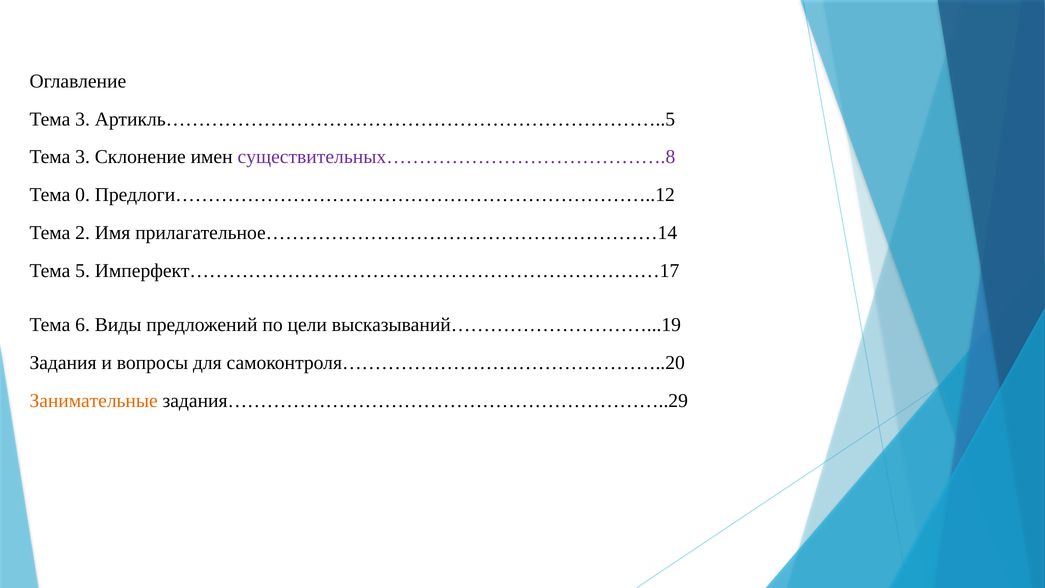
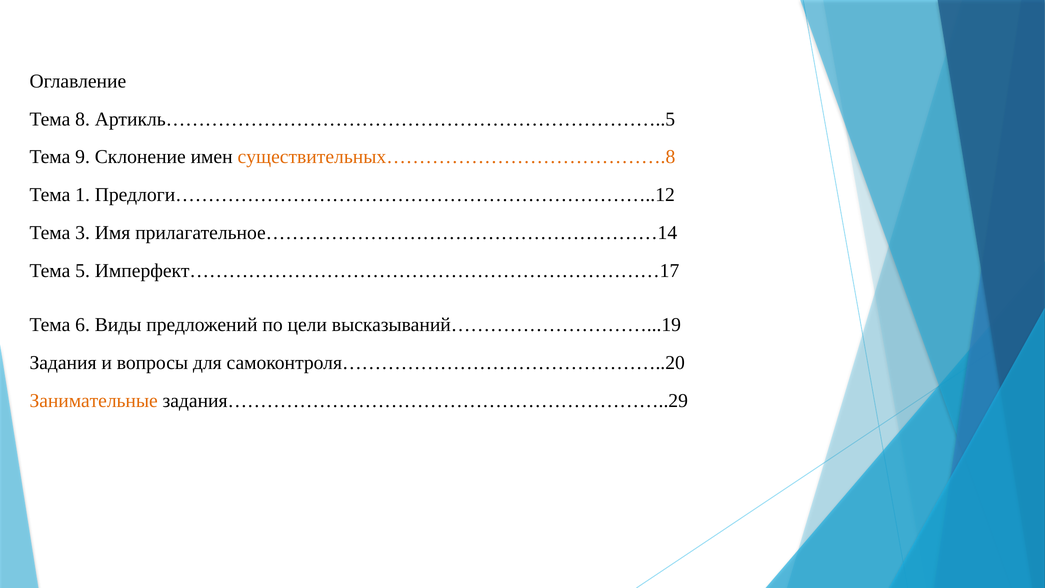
3 at (83, 119): 3 -> 8
3 at (83, 157): 3 -> 9
существительных…………………………………….8 colour: purple -> orange
0: 0 -> 1
2: 2 -> 3
